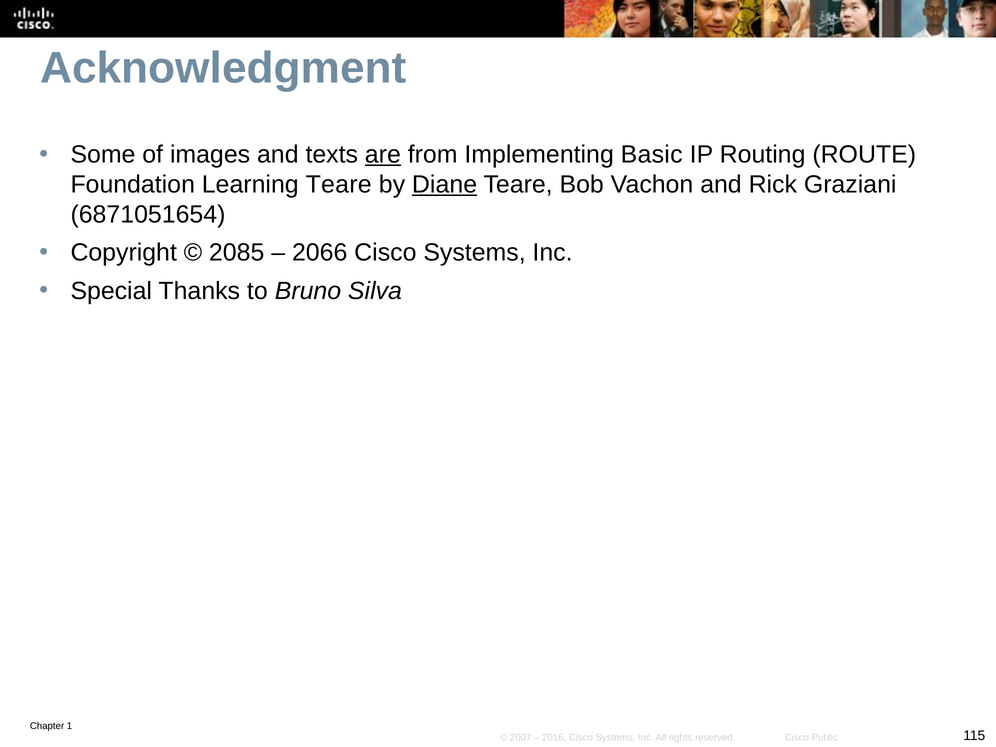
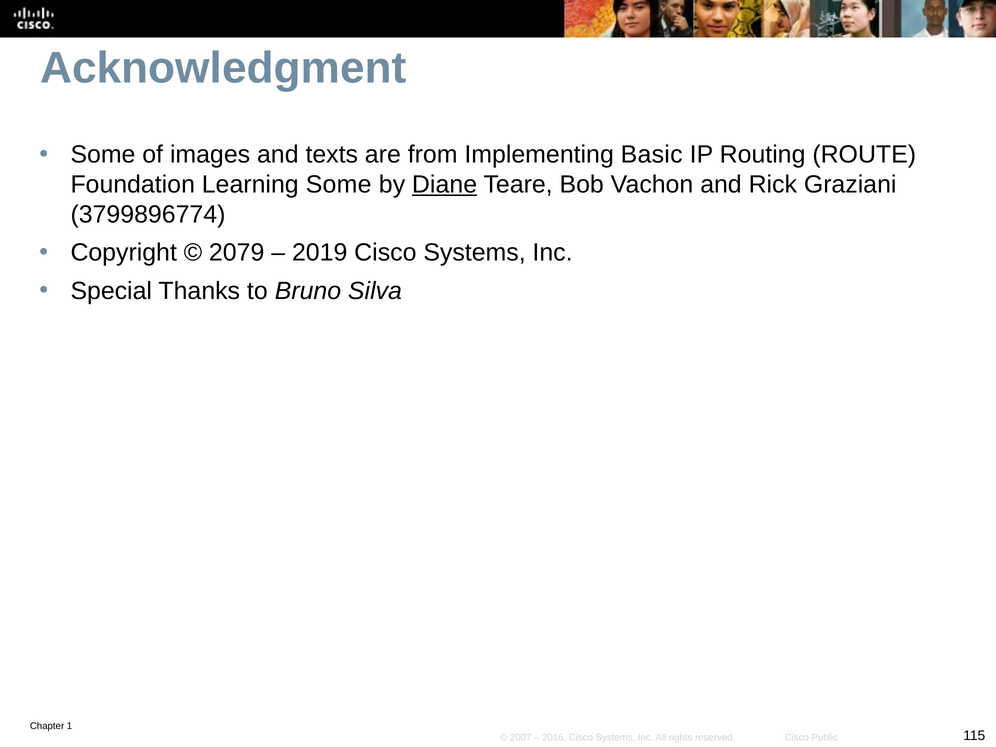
are underline: present -> none
Learning Teare: Teare -> Some
6871051654: 6871051654 -> 3799896774
2085: 2085 -> 2079
2066: 2066 -> 2019
